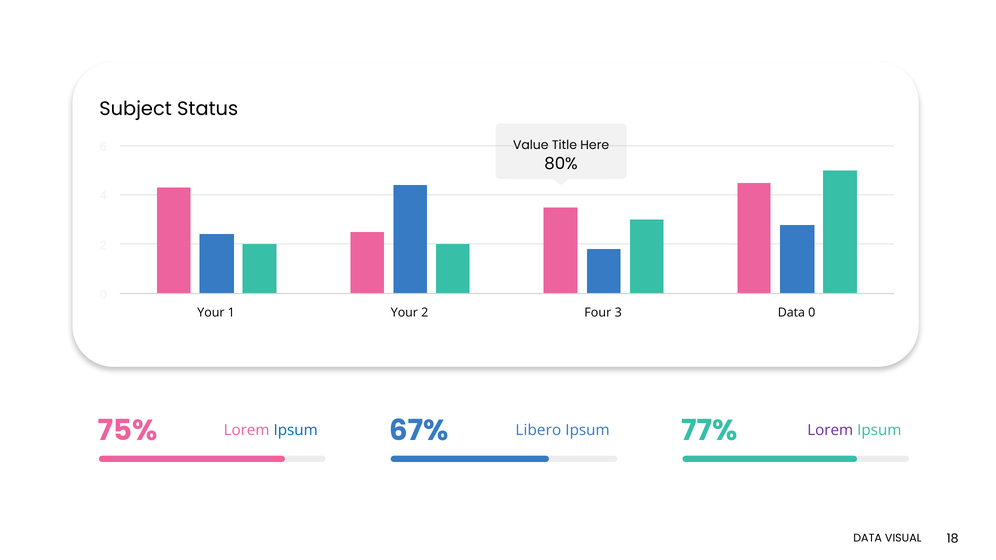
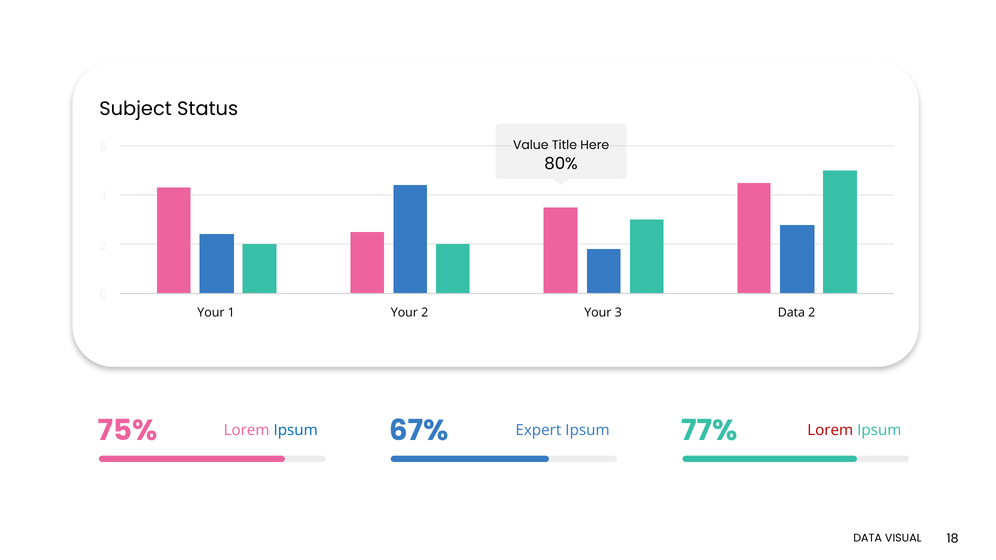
2 Four: Four -> Your
Data 0: 0 -> 2
Libero: Libero -> Expert
Lorem at (830, 430) colour: purple -> red
